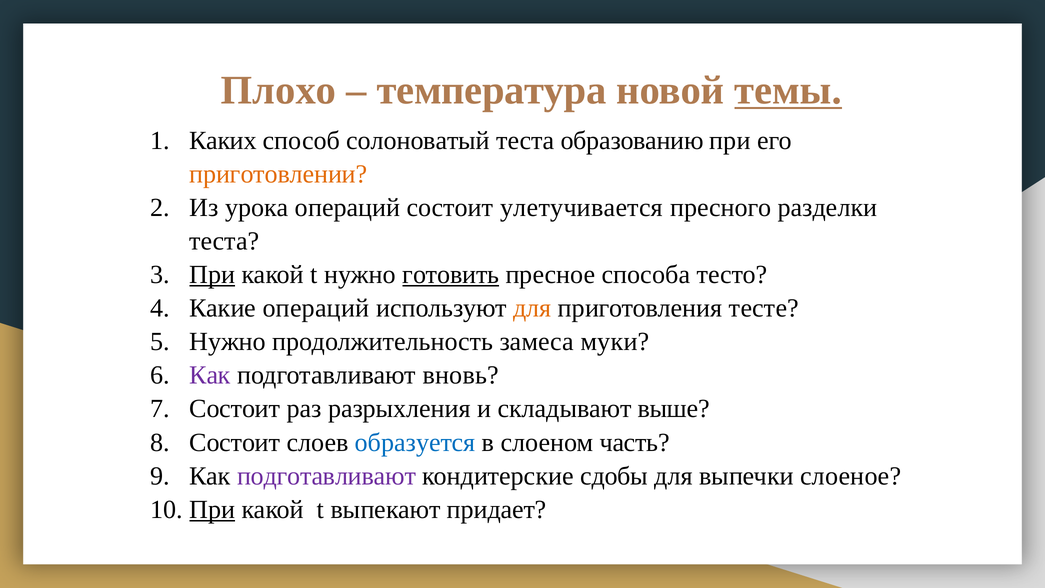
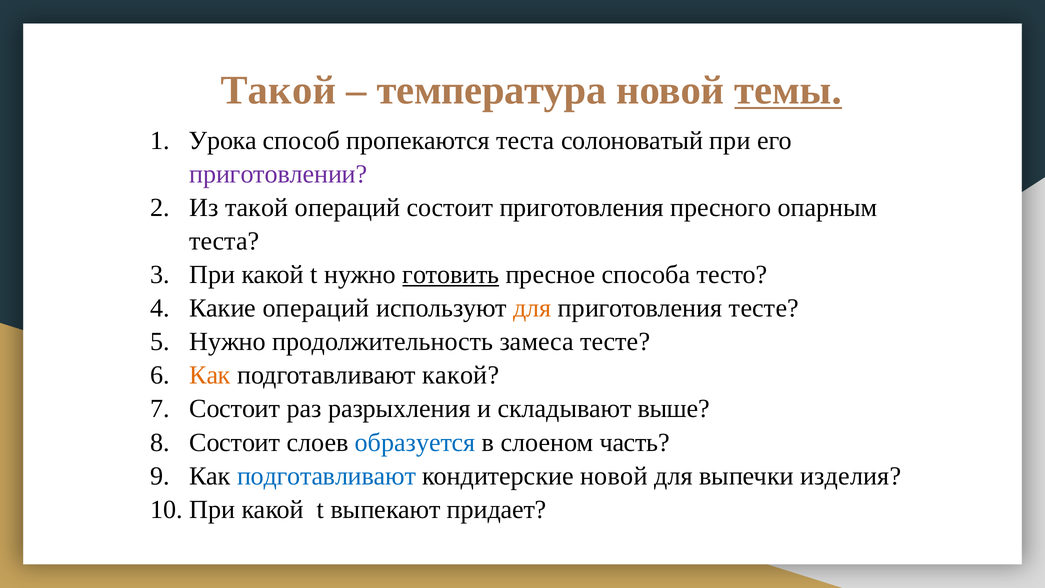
Плохо at (278, 91): Плохо -> Такой
Каких: Каких -> Урока
солоноватый: солоноватый -> пропекаются
образованию: образованию -> солоноватый
приготовлении colour: orange -> purple
Из урока: урока -> такой
состоит улетучивается: улетучивается -> приготовления
разделки: разделки -> опарным
При at (212, 275) underline: present -> none
замеса муки: муки -> тесте
Как at (210, 375) colour: purple -> orange
подготавливают вновь: вновь -> какой
подготавливают at (327, 476) colour: purple -> blue
кондитерские сдобы: сдобы -> новой
слоеное: слоеное -> изделия
При at (212, 509) underline: present -> none
